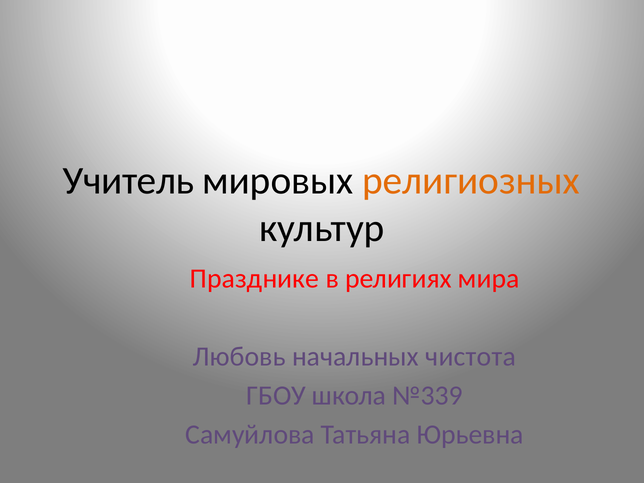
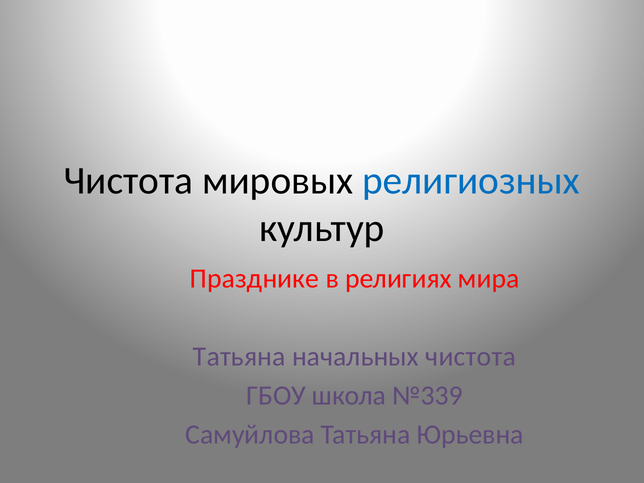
Учитель at (129, 181): Учитель -> Чистота
религиозных colour: orange -> blue
Любовь at (239, 357): Любовь -> Татьяна
